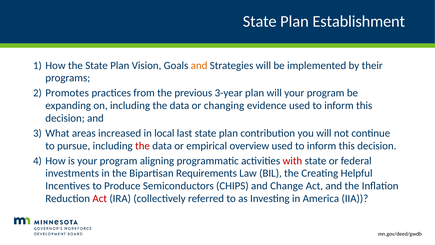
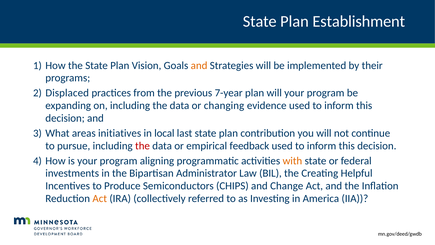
Promotes: Promotes -> Displaced
3-year: 3-year -> 7-year
increased: increased -> initiatives
overview: overview -> feedback
with colour: red -> orange
Requirements: Requirements -> Administrator
Act at (100, 198) colour: red -> orange
